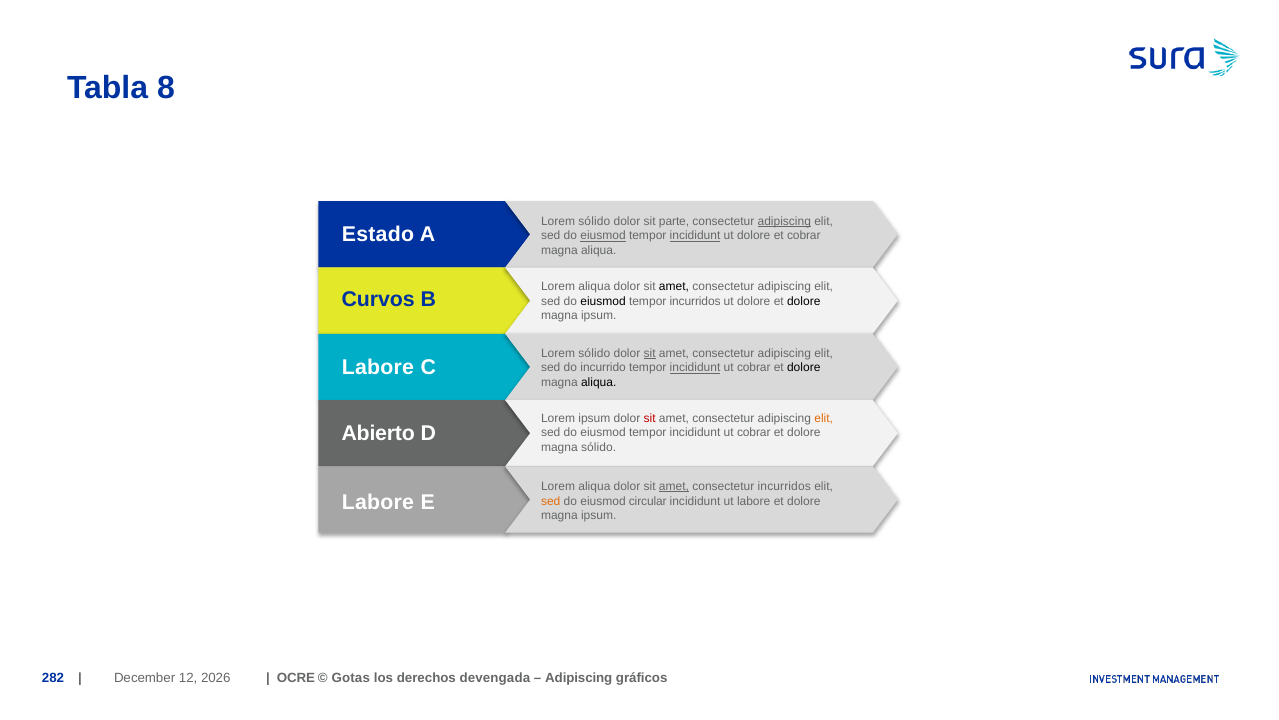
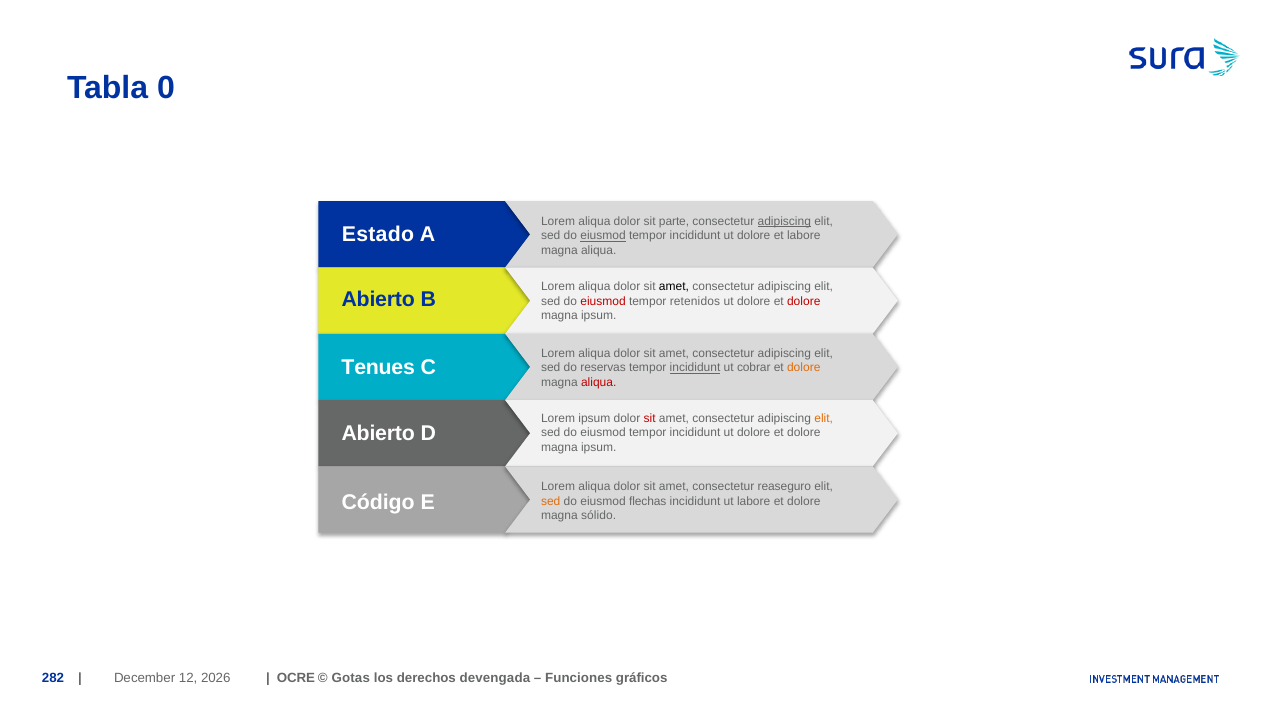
8: 8 -> 0
sólido at (594, 221): sólido -> aliqua
incididunt at (695, 236) underline: present -> none
et cobrar: cobrar -> labore
Curvos at (378, 300): Curvos -> Abierto
eiusmod at (603, 301) colour: black -> red
tempor incurridos: incurridos -> retenidos
dolore at (804, 301) colour: black -> red
sólido at (594, 353): sólido -> aliqua
sit at (650, 353) underline: present -> none
Labore at (378, 367): Labore -> Tenues
incurrido: incurrido -> reservas
dolore at (804, 368) colour: black -> orange
aliqua at (599, 382) colour: black -> red
cobrar at (754, 433): cobrar -> dolore
sólido at (599, 447): sólido -> ipsum
amet at (674, 486) underline: present -> none
consectetur incurridos: incurridos -> reaseguro
Labore at (378, 502): Labore -> Código
circular: circular -> flechas
ipsum at (599, 515): ipsum -> sólido
Adipiscing at (579, 677): Adipiscing -> Funciones
